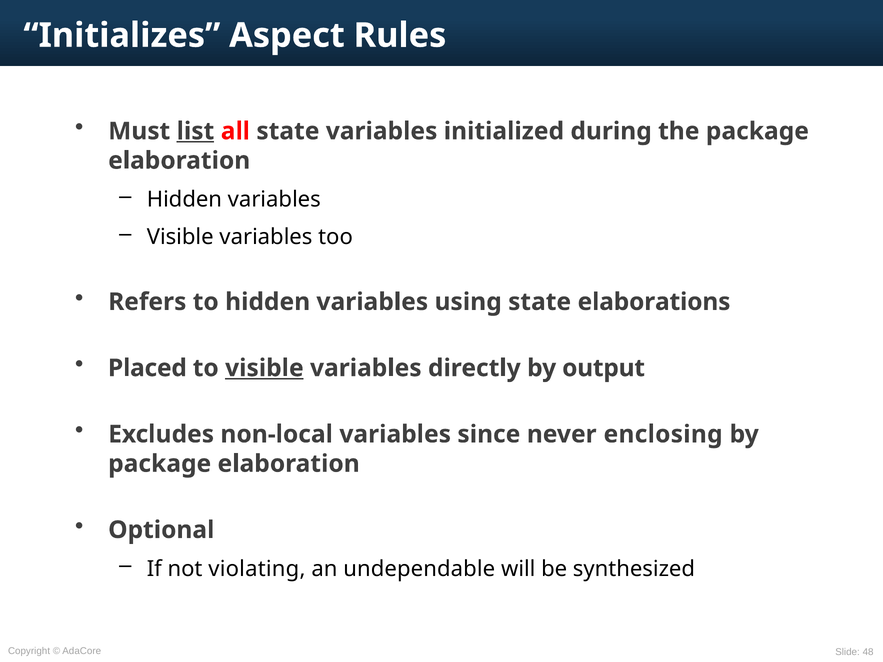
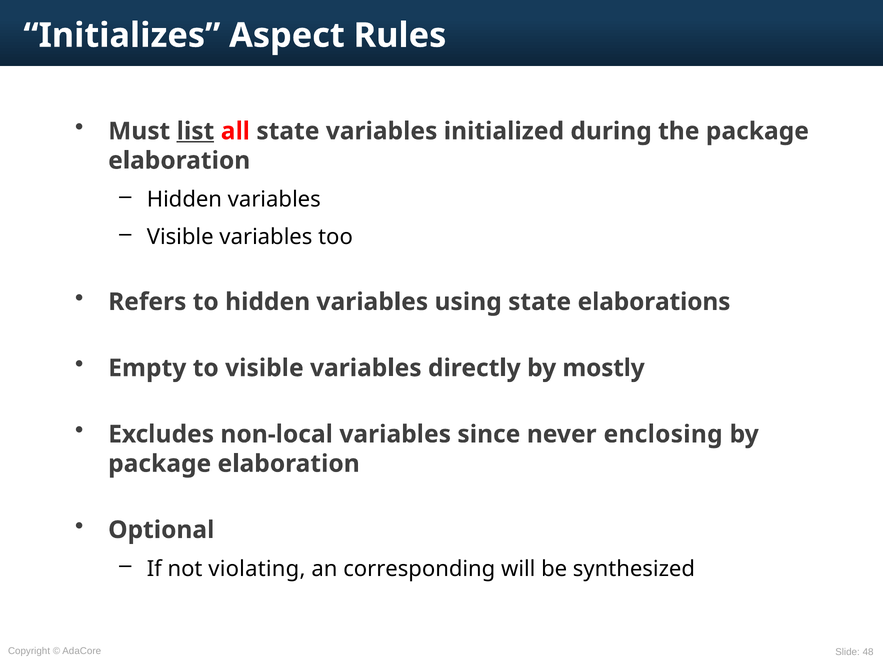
Placed: Placed -> Empty
visible at (264, 368) underline: present -> none
output: output -> mostly
undependable: undependable -> corresponding
